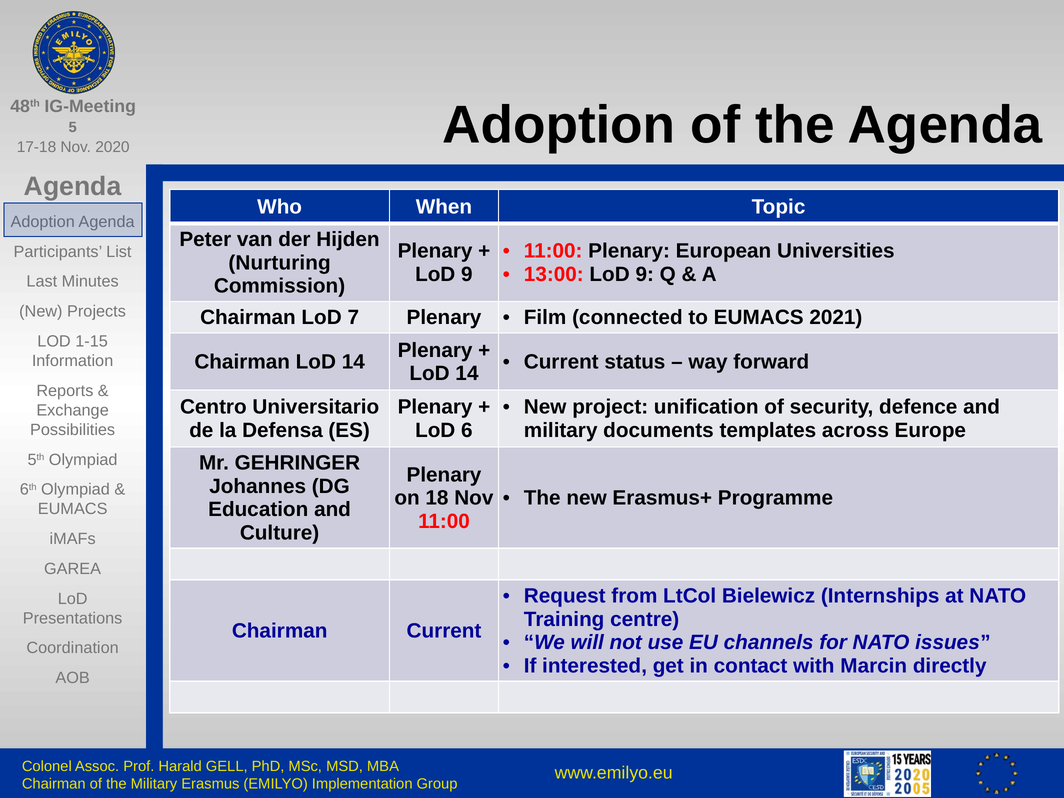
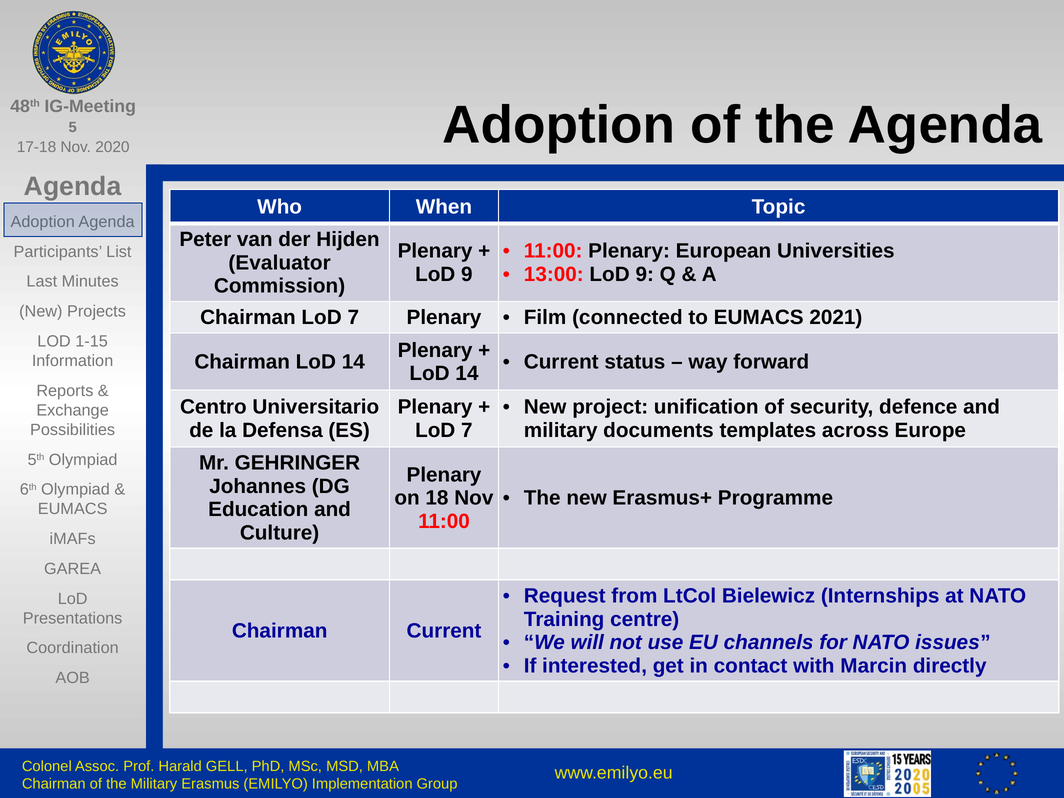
Nurturing: Nurturing -> Evaluator
6 at (467, 430): 6 -> 7
